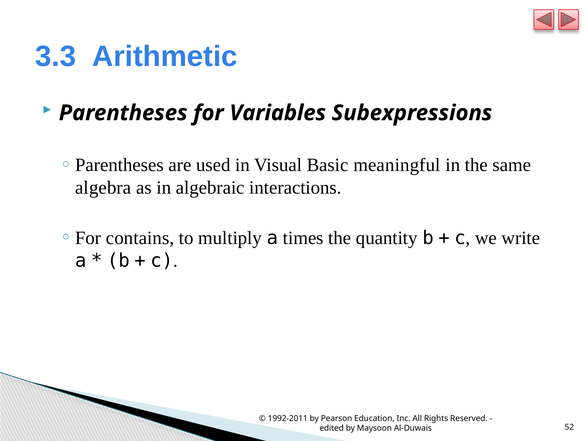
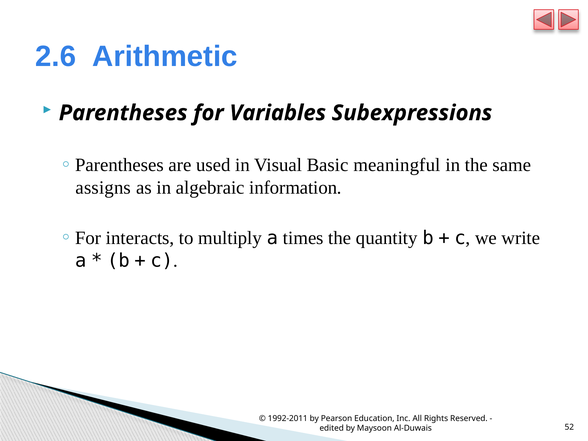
3.3: 3.3 -> 2.6
algebra: algebra -> assigns
interactions: interactions -> information
contains: contains -> interacts
